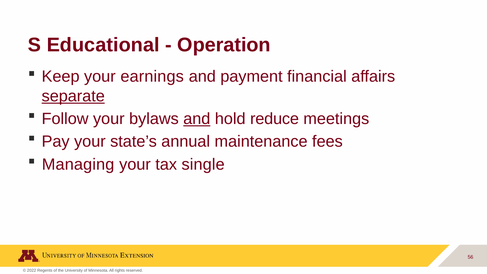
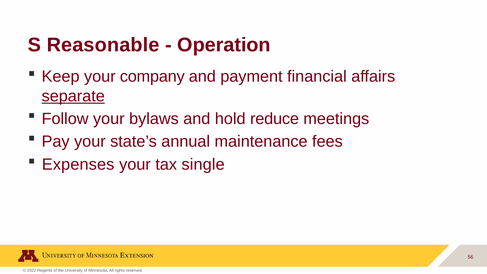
Educational: Educational -> Reasonable
earnings: earnings -> company
and at (197, 119) underline: present -> none
Managing: Managing -> Expenses
